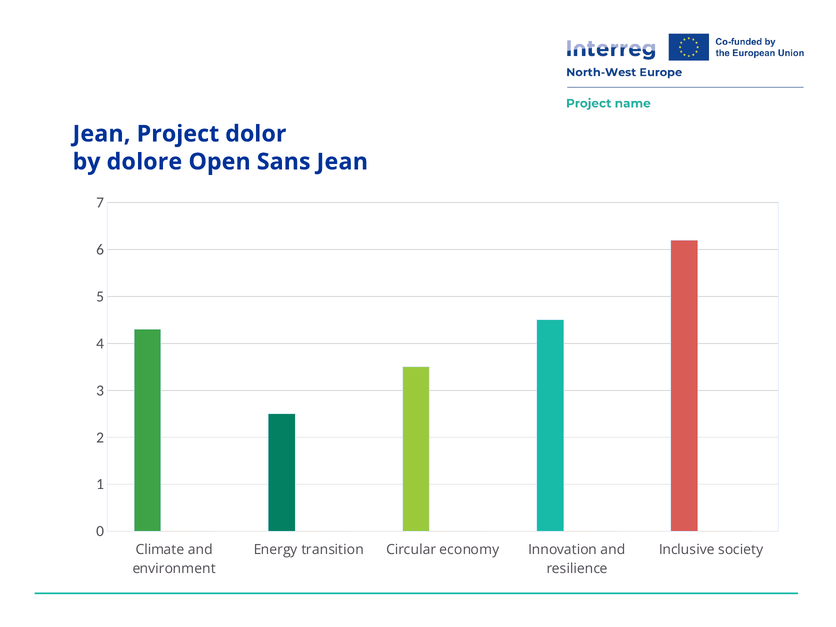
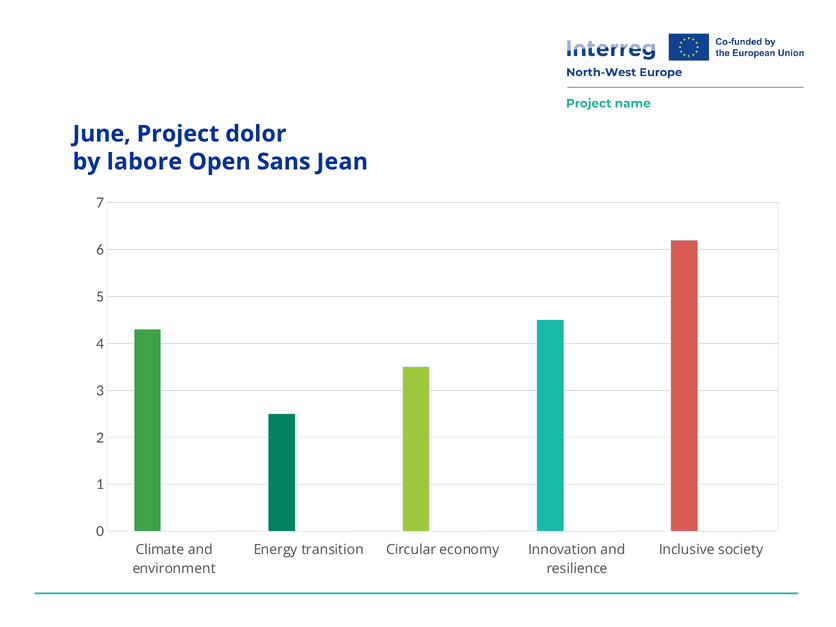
Jean at (102, 134): Jean -> June
dolore: dolore -> labore
